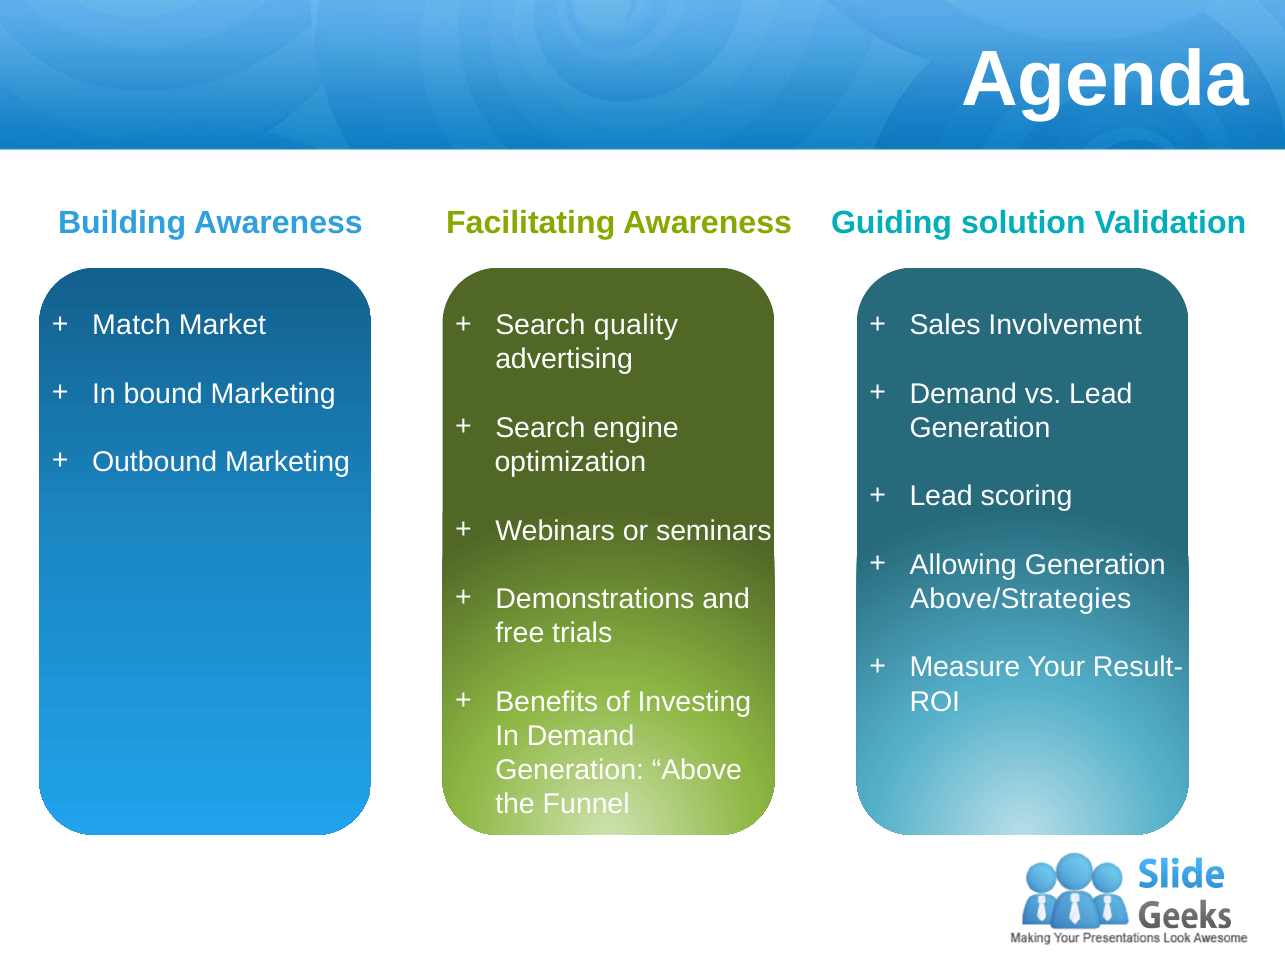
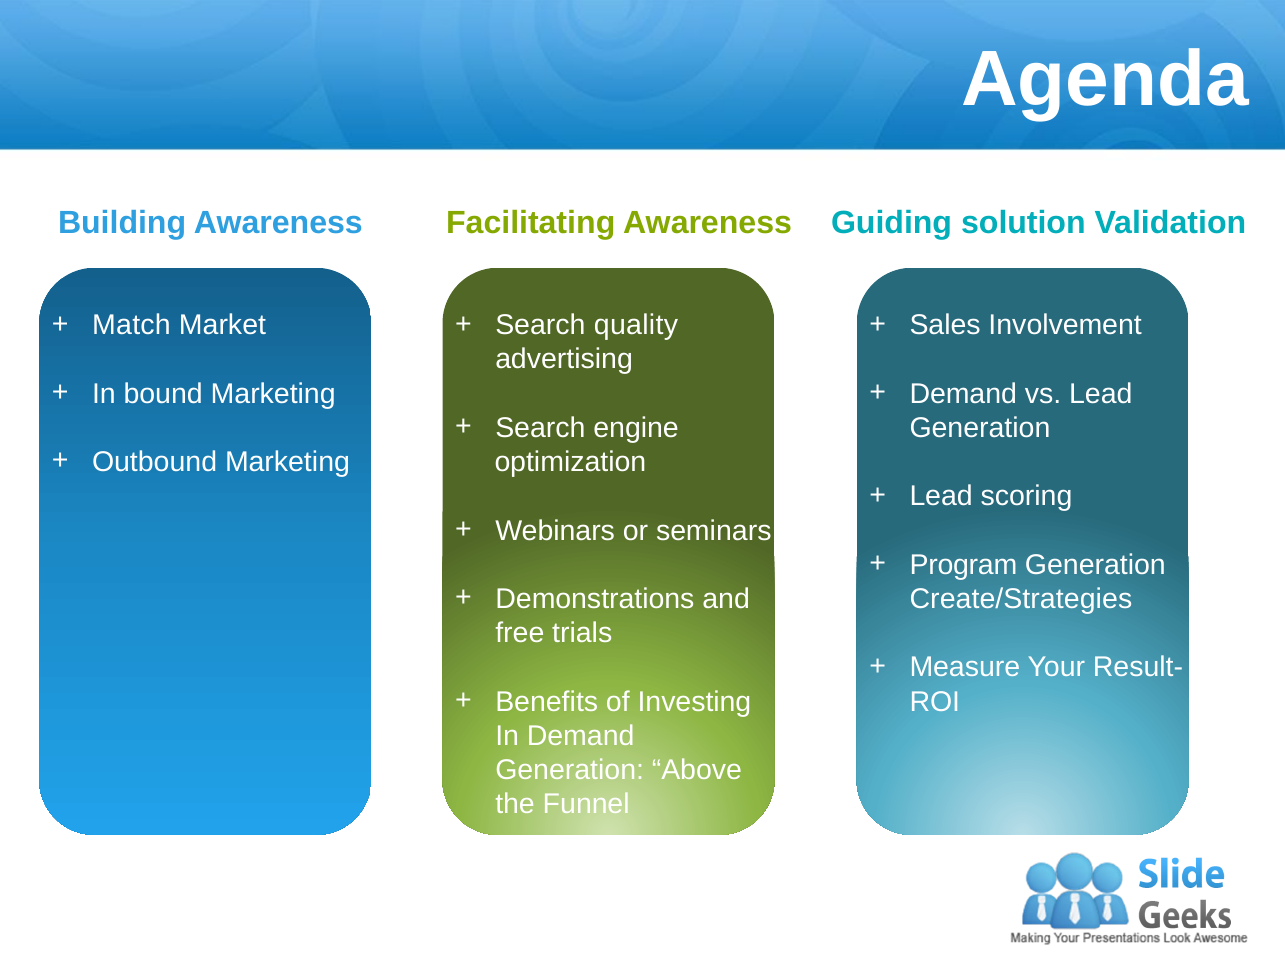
Allowing: Allowing -> Program
Above/Strategies: Above/Strategies -> Create/Strategies
